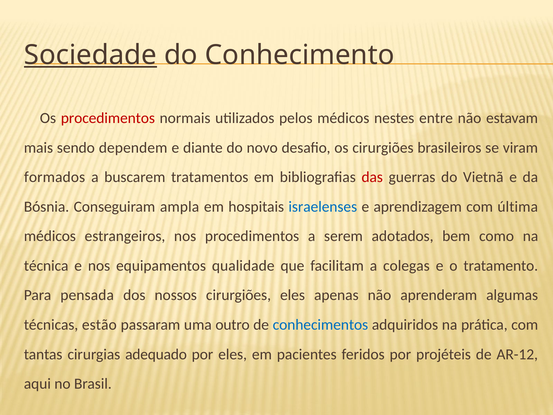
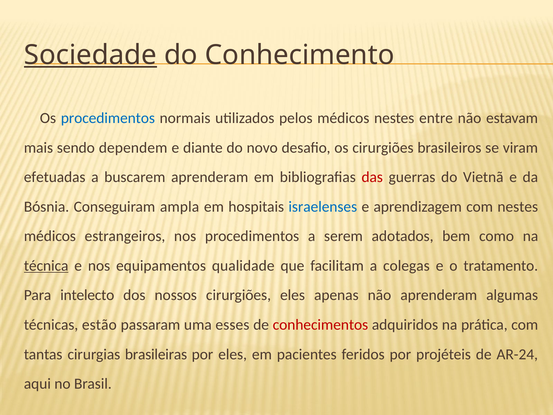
procedimentos at (108, 118) colour: red -> blue
formados: formados -> efetuadas
buscarem tratamentos: tratamentos -> aprenderam
com última: última -> nestes
técnica underline: none -> present
pensada: pensada -> intelecto
outro: outro -> esses
conhecimentos colour: blue -> red
adequado: adequado -> brasileiras
AR-12: AR-12 -> AR-24
